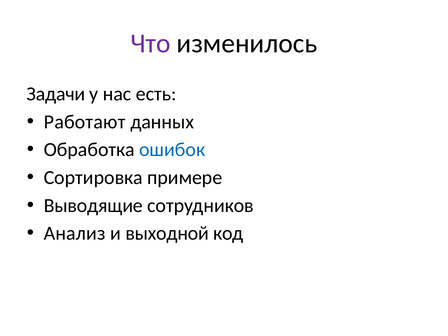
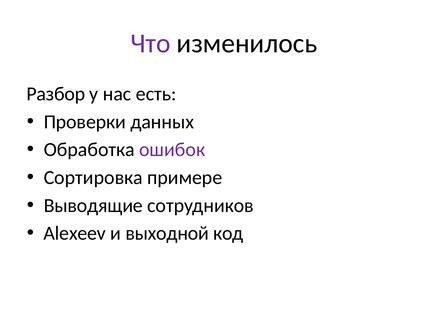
Задачи: Задачи -> Разбор
Работают: Работают -> Проверки
ошибок colour: blue -> purple
Анализ: Анализ -> Alexeev
